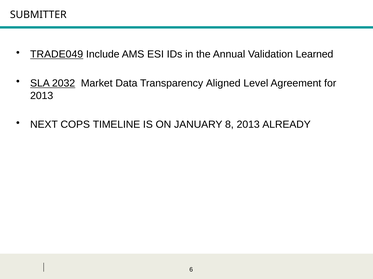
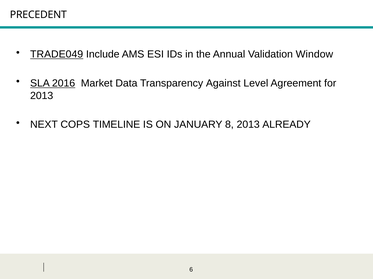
SUBMITTER: SUBMITTER -> PRECEDENT
Learned: Learned -> Window
2032: 2032 -> 2016
Aligned: Aligned -> Against
